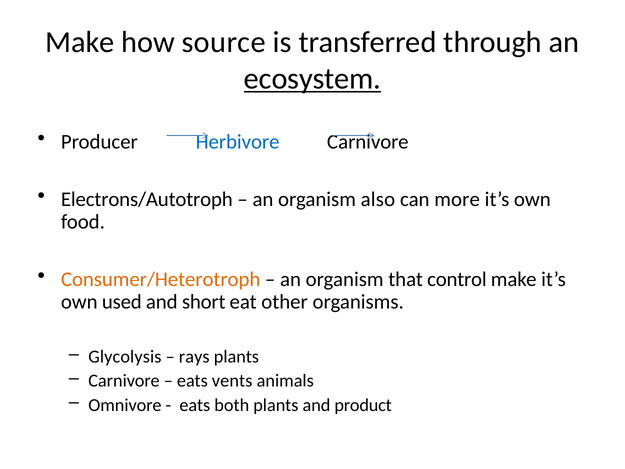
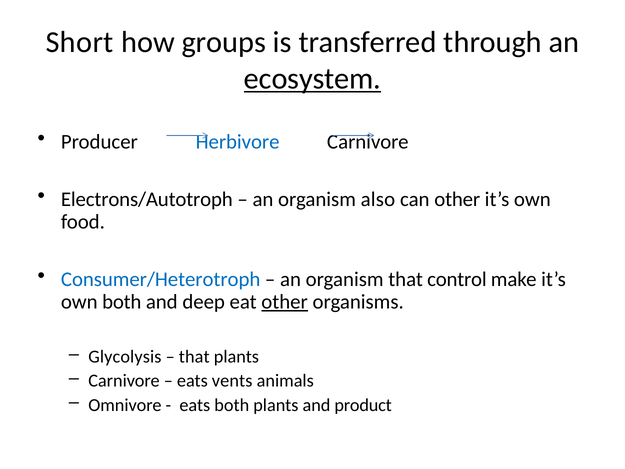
Make at (80, 42): Make -> Short
source: source -> groups
can more: more -> other
Consumer/Heterotroph colour: orange -> blue
own used: used -> both
short: short -> deep
other at (285, 302) underline: none -> present
rays at (194, 357): rays -> that
